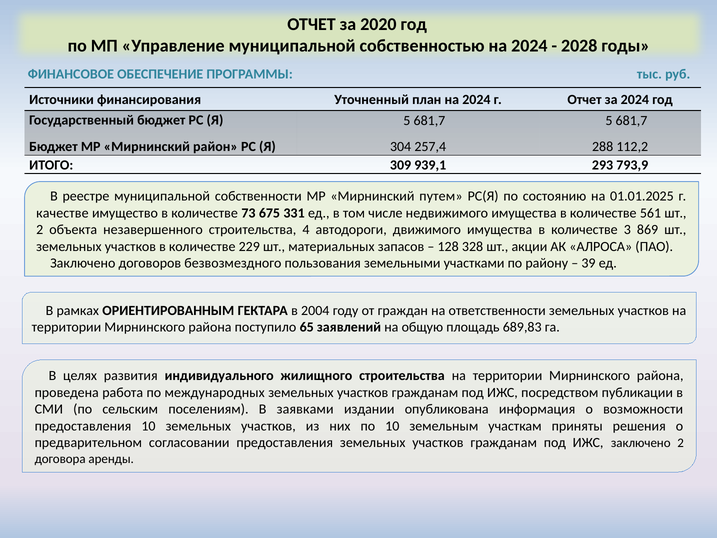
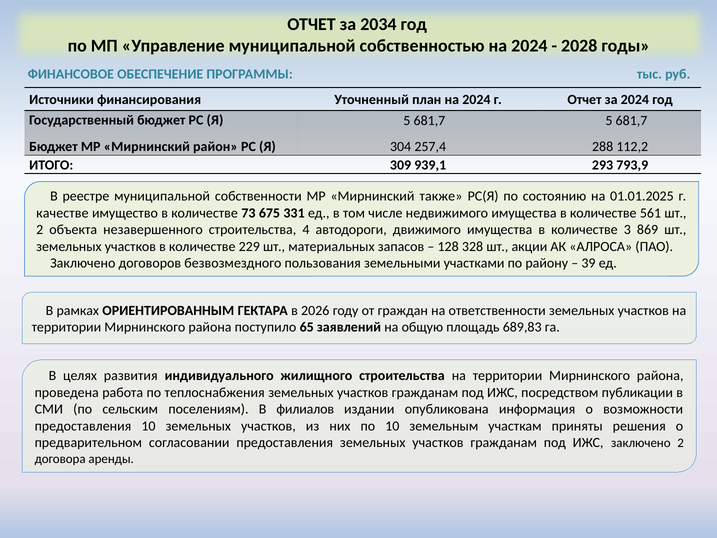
2020: 2020 -> 2034
путем: путем -> также
2004: 2004 -> 2026
международных: международных -> теплоснабжения
заявками: заявками -> филиалов
